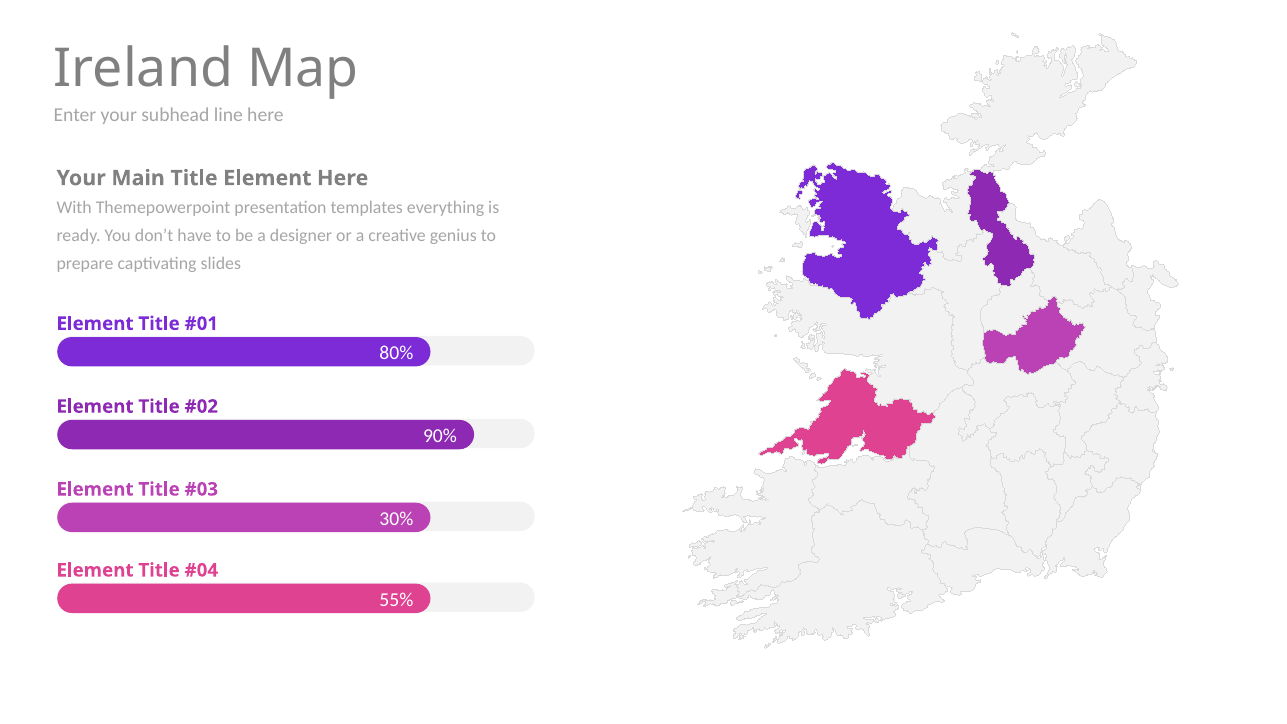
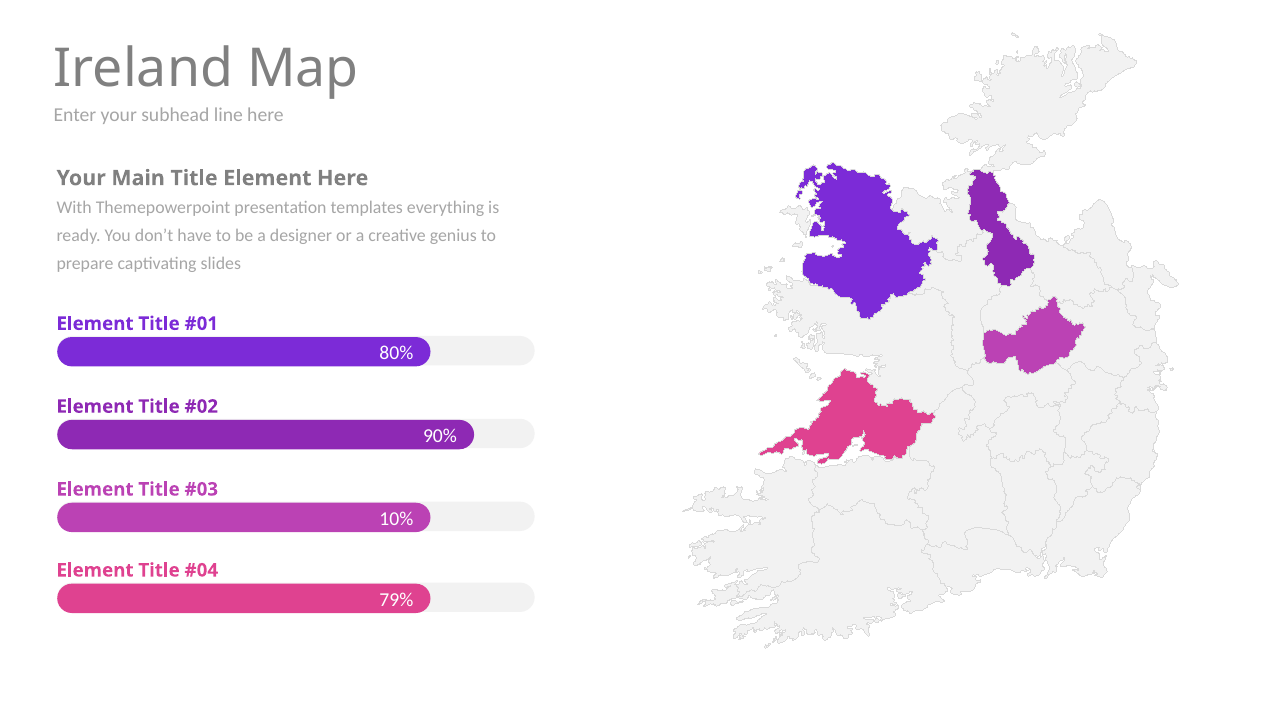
30%: 30% -> 10%
55%: 55% -> 79%
